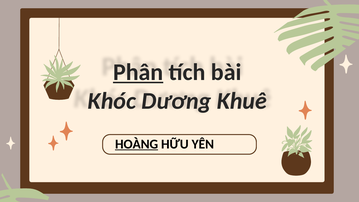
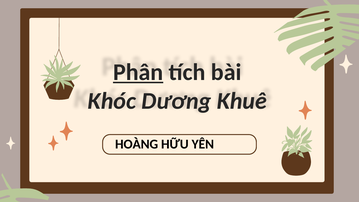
HOÀNG underline: present -> none
